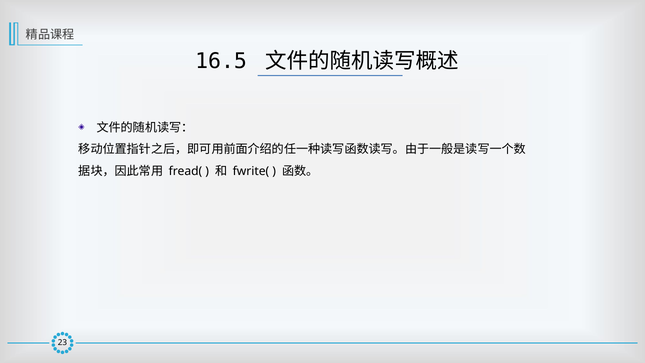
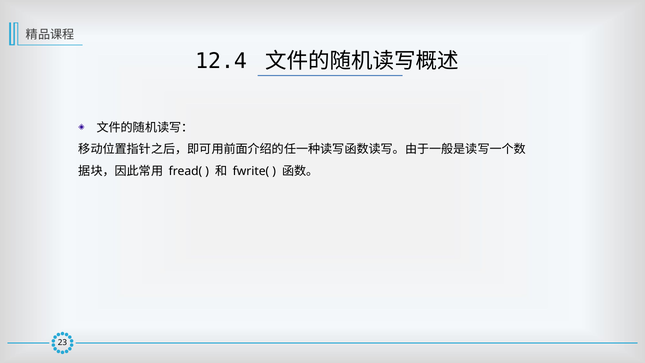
16.5: 16.5 -> 12.4
